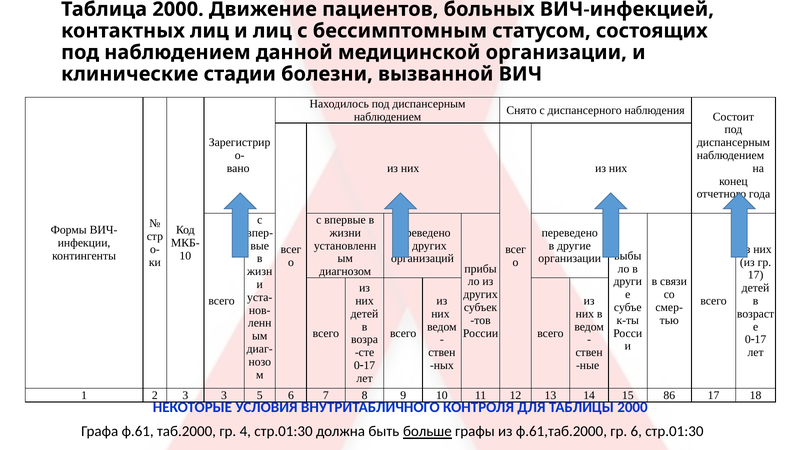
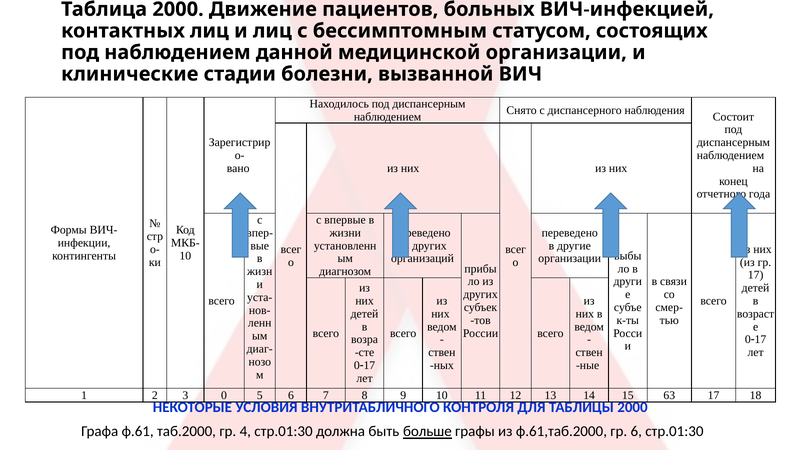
3 3: 3 -> 0
86: 86 -> 63
